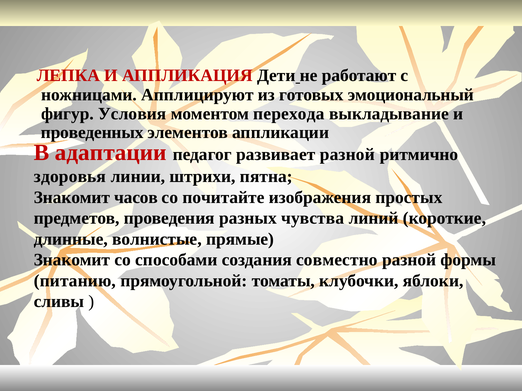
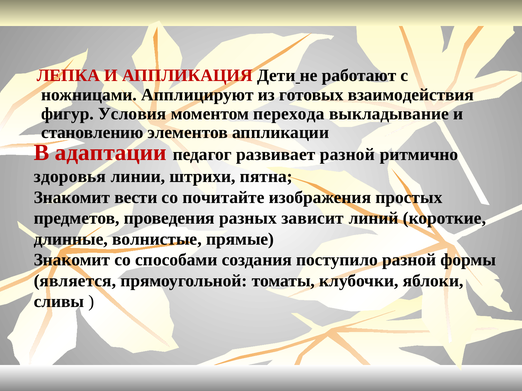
эмоциональный: эмоциональный -> взаимодействия
проведенных: проведенных -> становлению
часов: часов -> вести
чувства: чувства -> зависит
совместно: совместно -> поступило
питанию: питанию -> является
